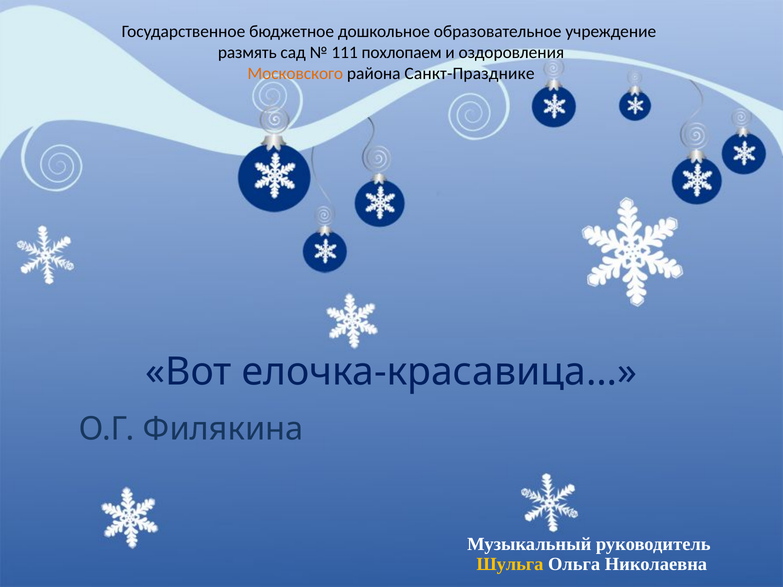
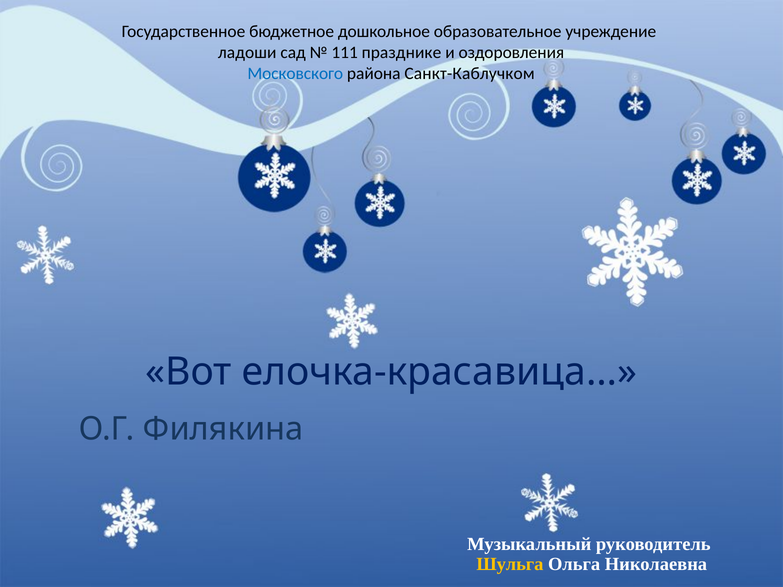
размять: размять -> ладоши
похлопаем: похлопаем -> празднике
Московского colour: orange -> blue
Санкт-Празднике: Санкт-Празднике -> Санкт-Каблучком
